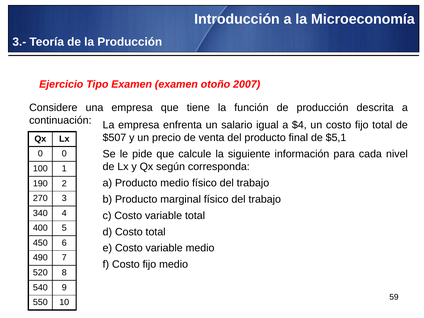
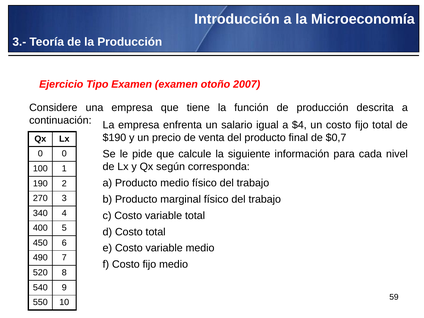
$507: $507 -> $190
$5,1: $5,1 -> $0,7
